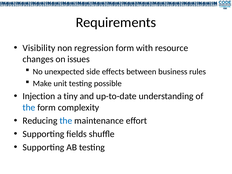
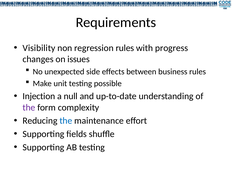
regression form: form -> rules
resource: resource -> progress
tiny: tiny -> null
the at (29, 107) colour: blue -> purple
